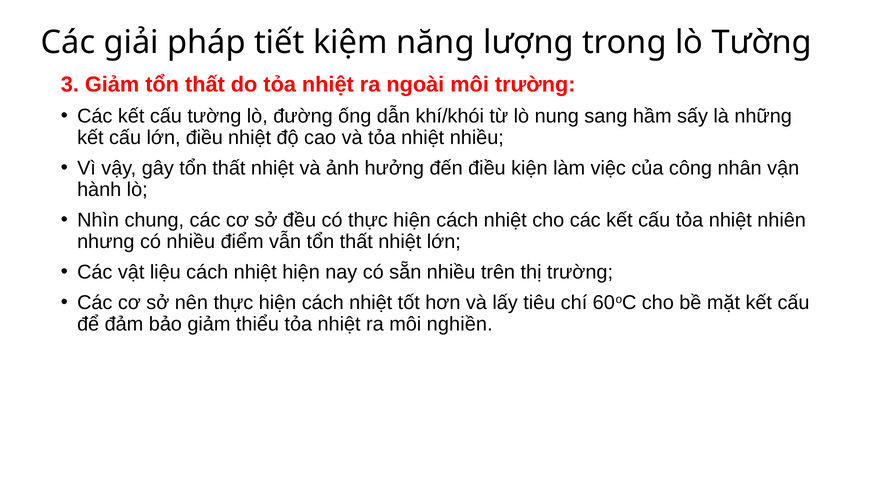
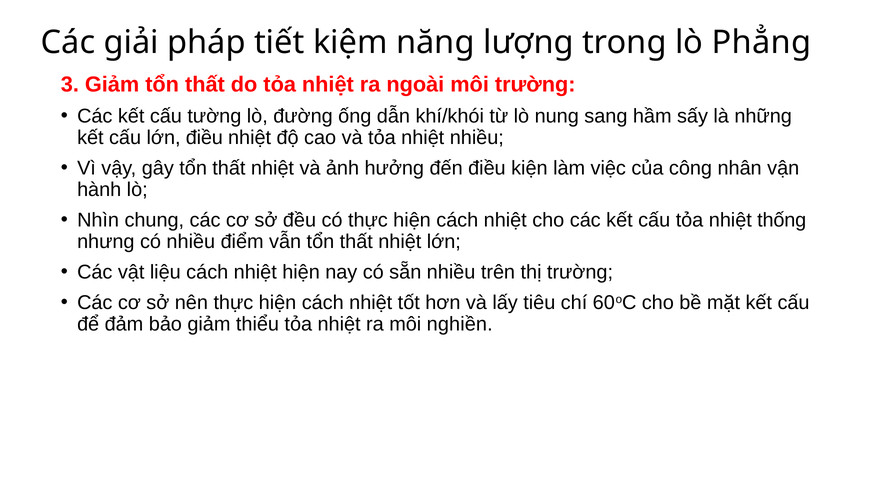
lò Tường: Tường -> Phẳng
nhiên: nhiên -> thống
